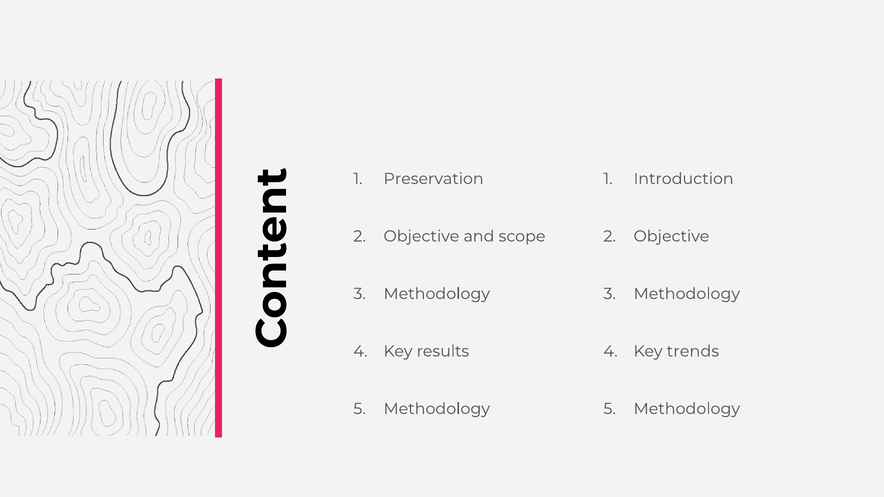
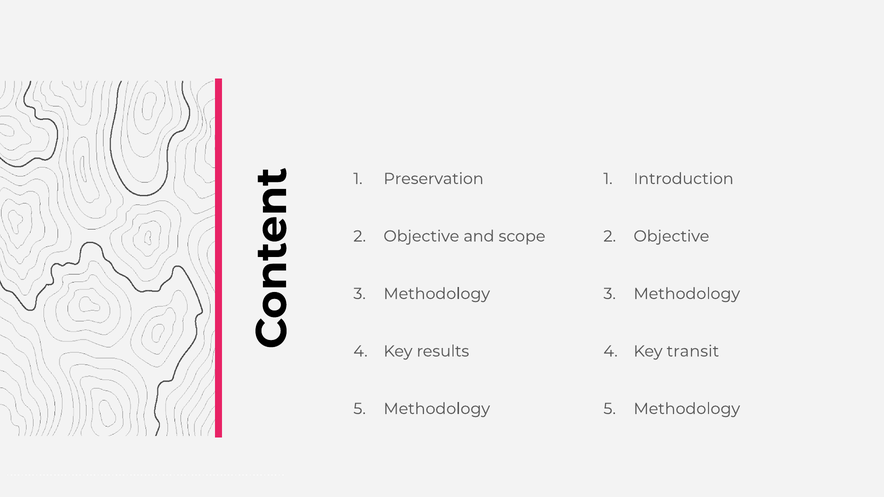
trends: trends -> transit
